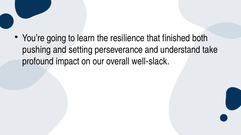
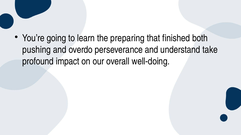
resilience: resilience -> preparing
setting: setting -> overdo
well-slack: well-slack -> well-doing
